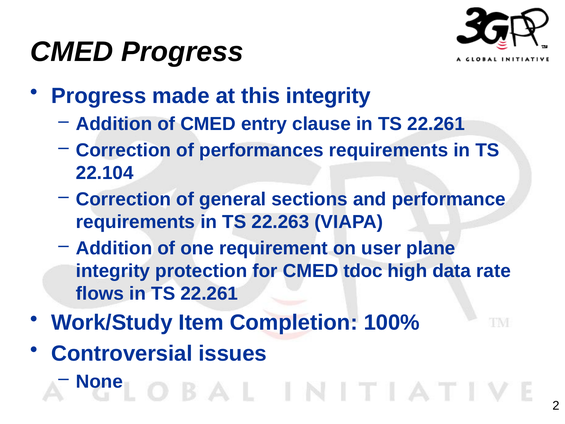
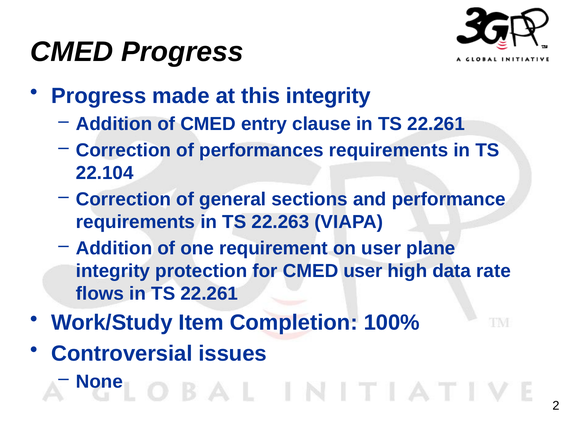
CMED tdoc: tdoc -> user
